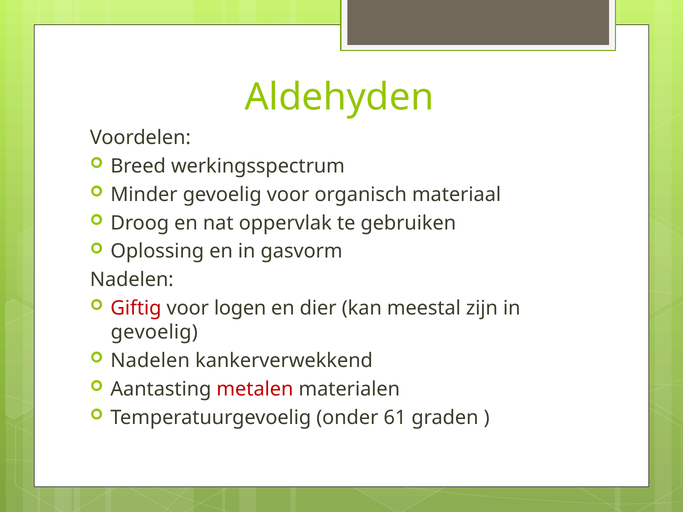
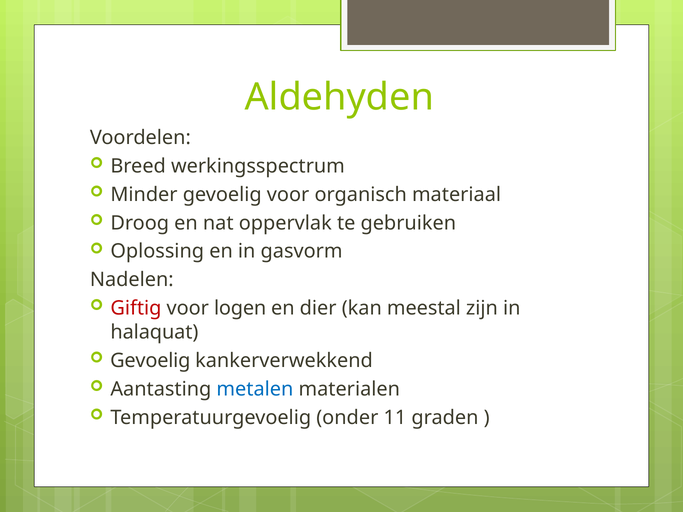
gevoelig at (154, 332): gevoelig -> halaquat
Nadelen at (150, 361): Nadelen -> Gevoelig
metalen colour: red -> blue
61: 61 -> 11
